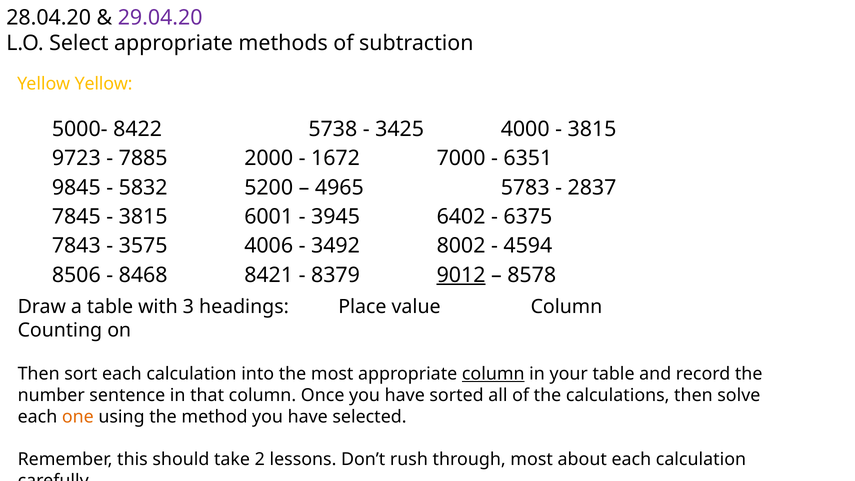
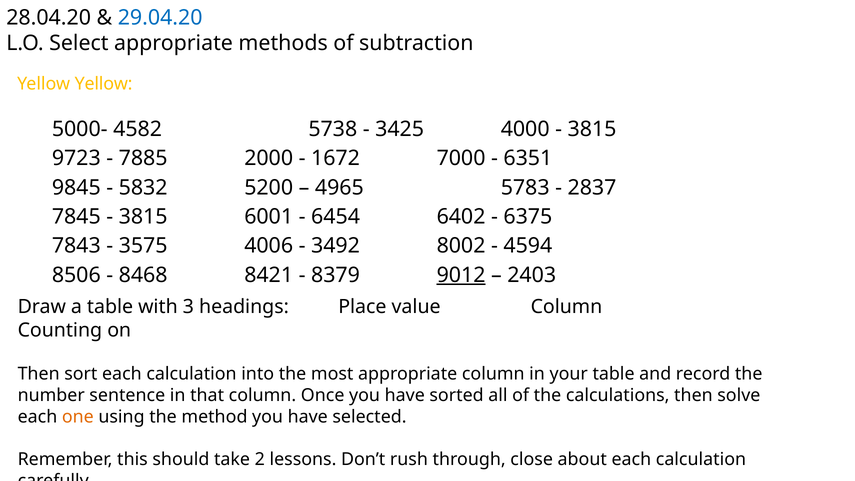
29.04.20 colour: purple -> blue
8422: 8422 -> 4582
3945: 3945 -> 6454
8578: 8578 -> 2403
column at (493, 374) underline: present -> none
through most: most -> close
